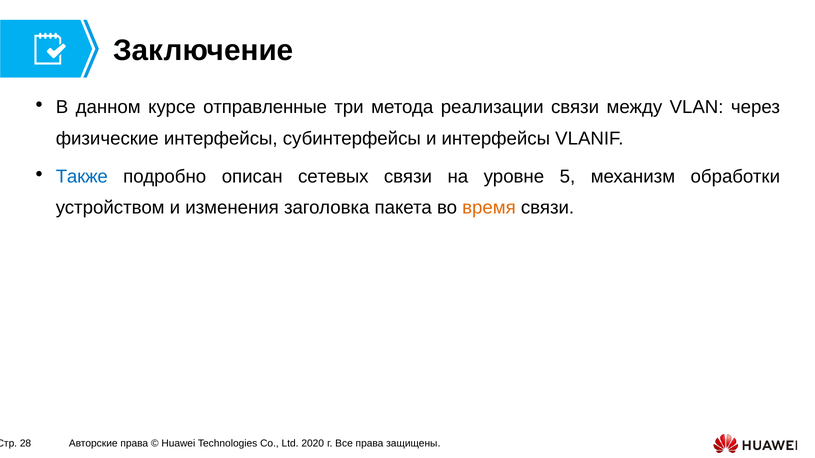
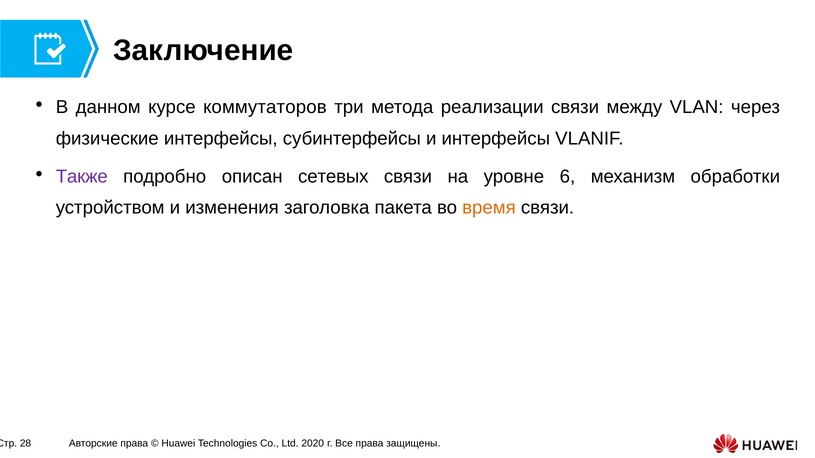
отправленные: отправленные -> коммутаторов
Также colour: blue -> purple
5: 5 -> 6
